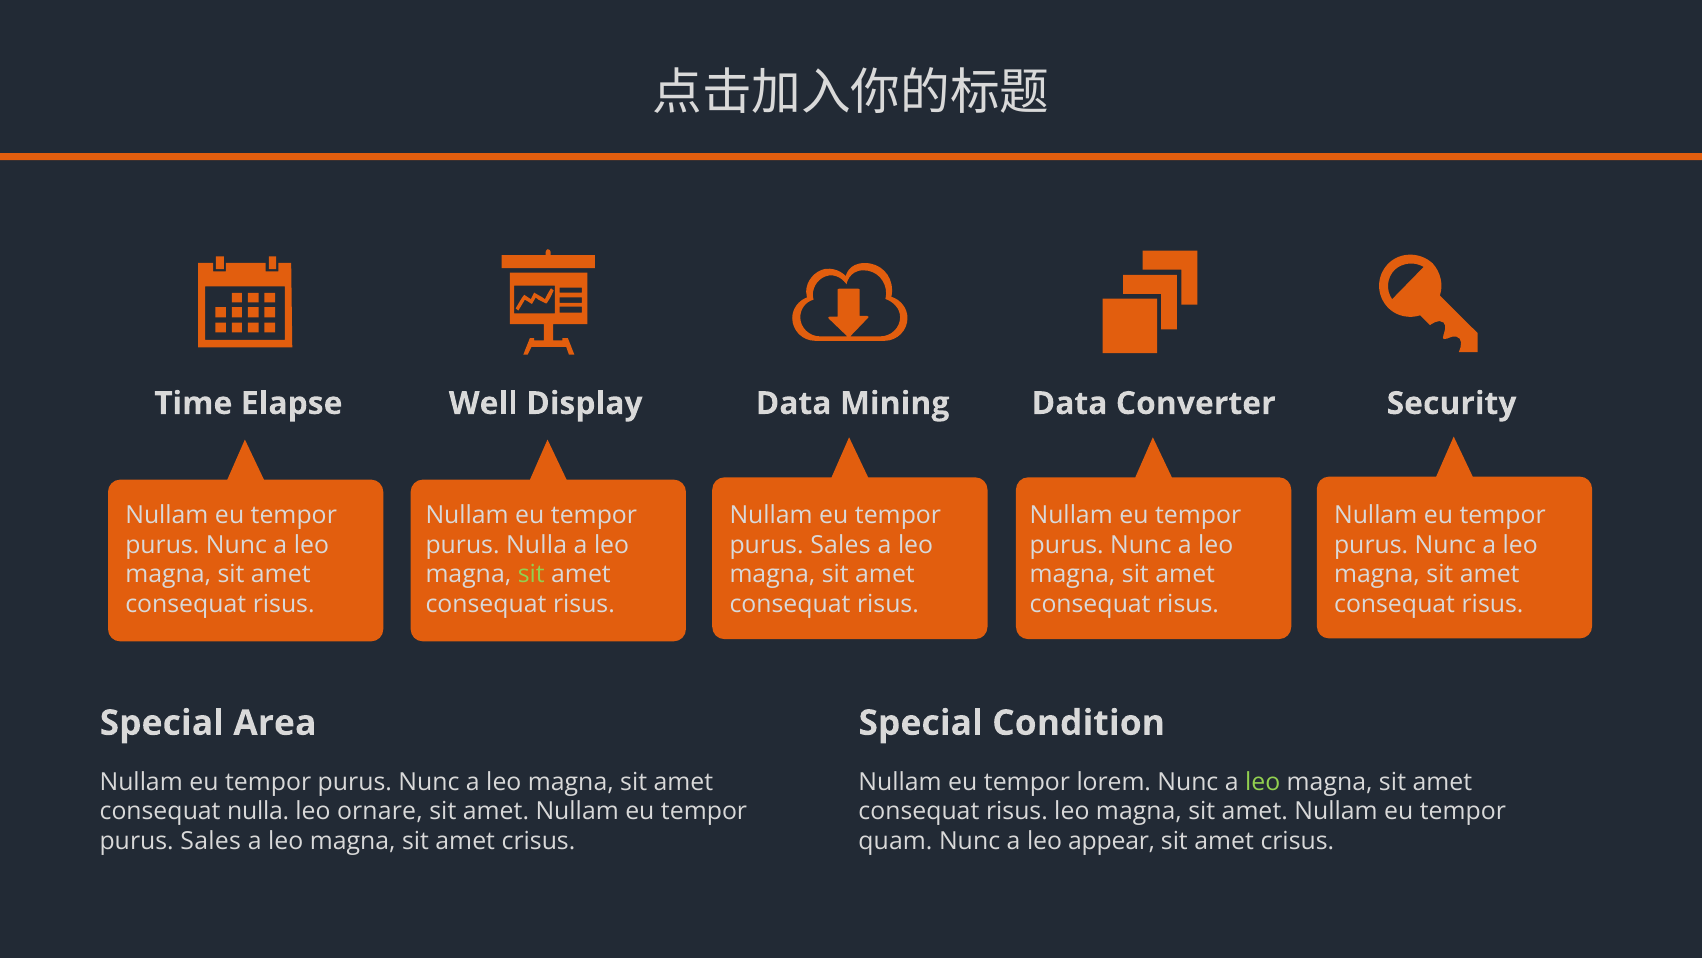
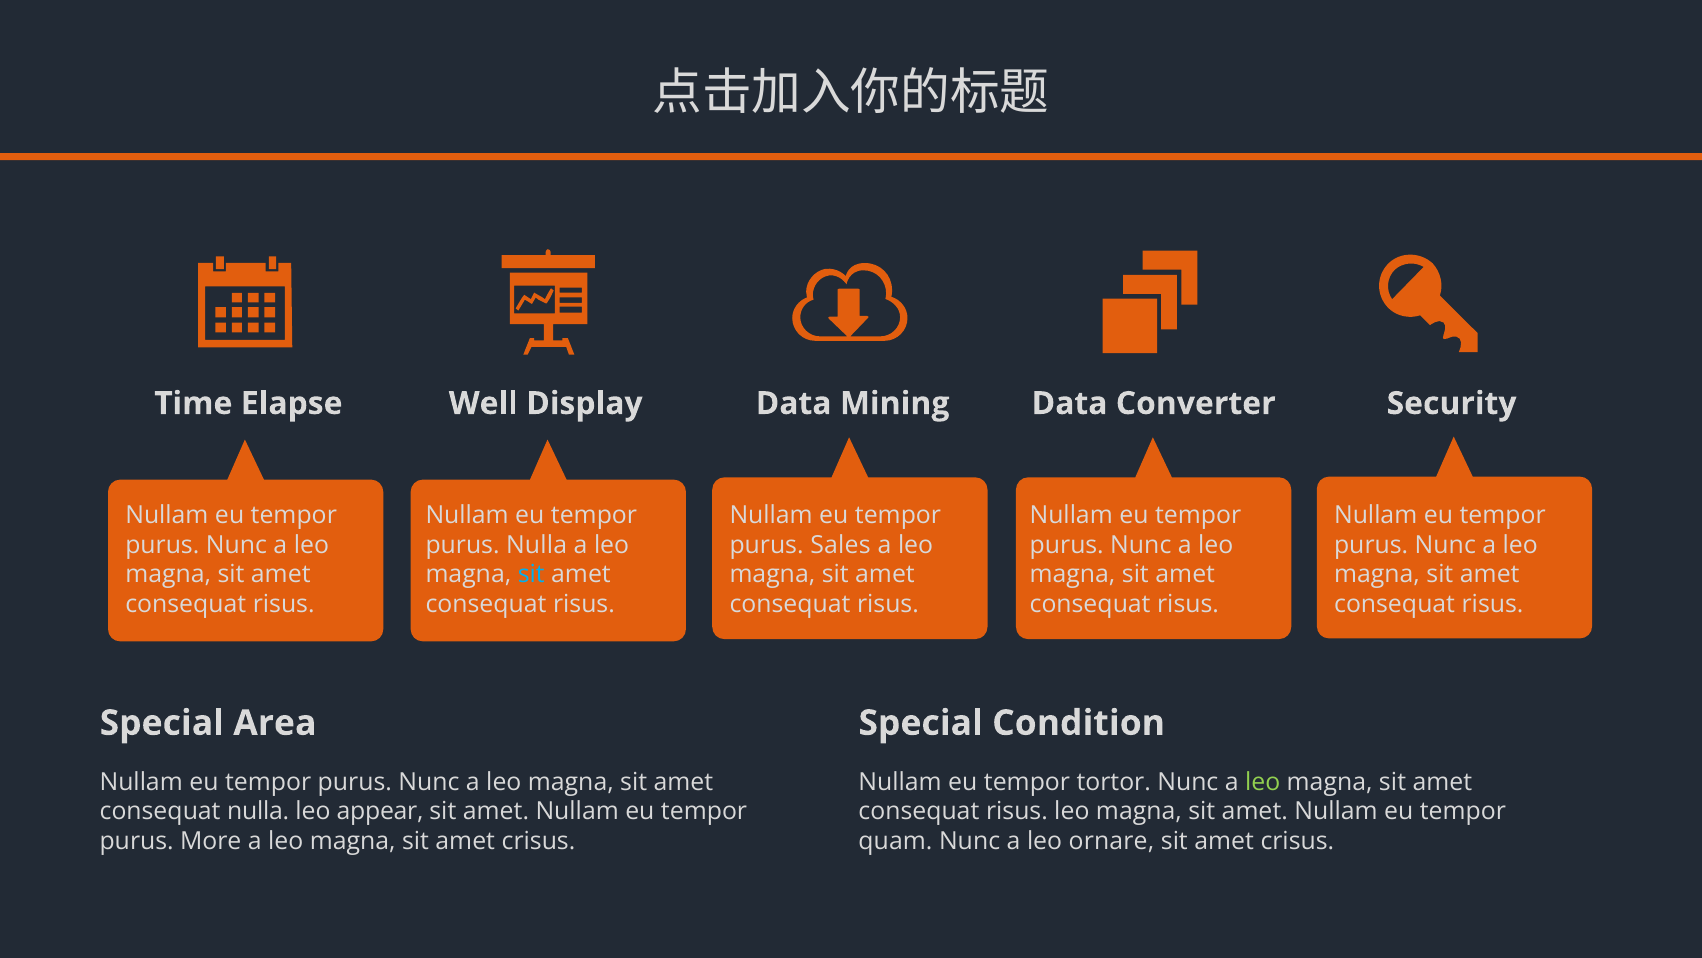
sit at (531, 575) colour: light green -> light blue
lorem: lorem -> tortor
ornare: ornare -> appear
Sales at (211, 841): Sales -> More
appear: appear -> ornare
